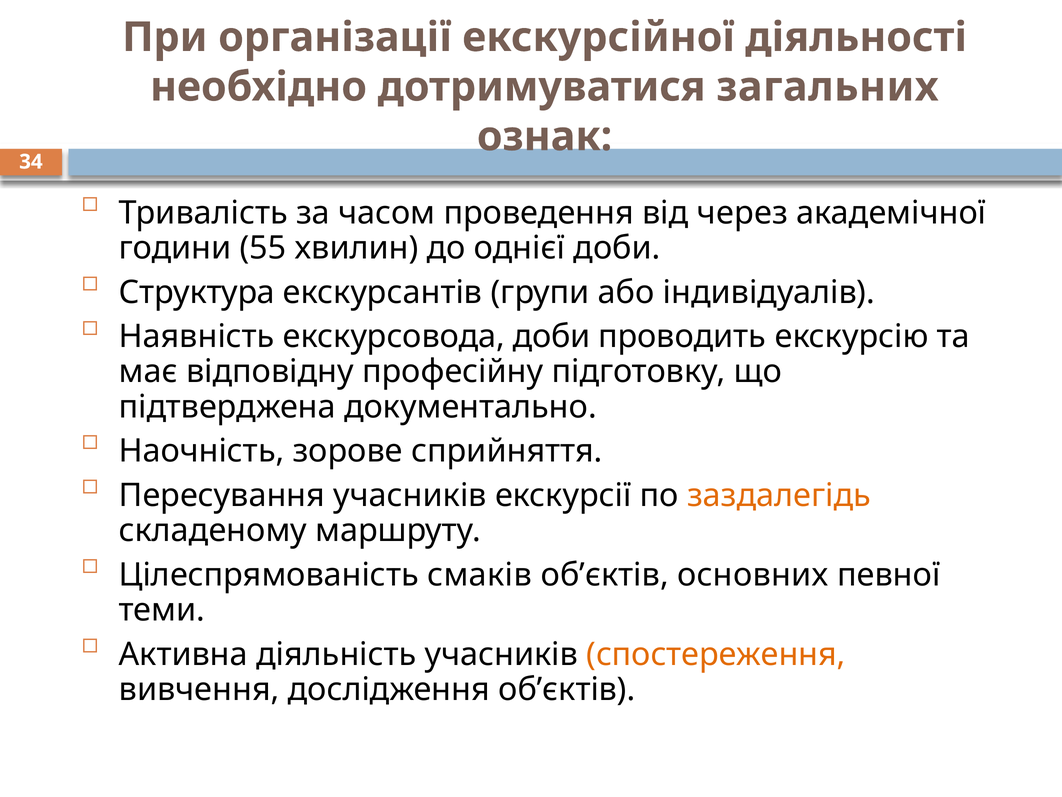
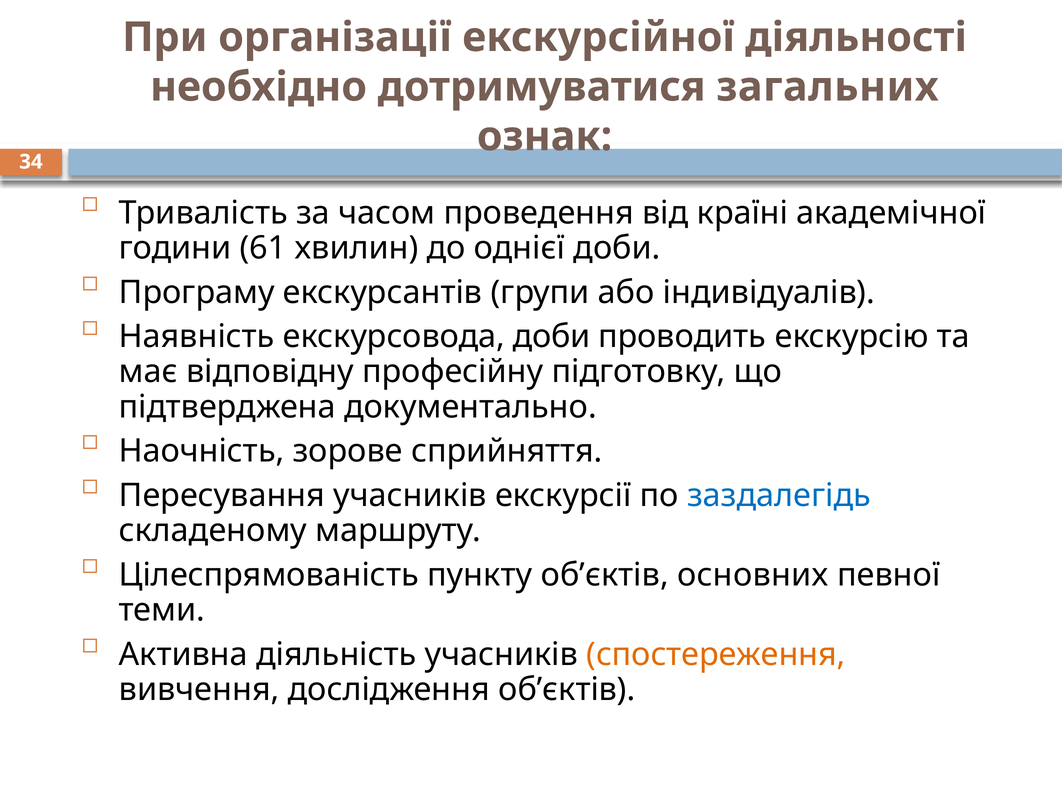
через: через -> країні
55: 55 -> 61
Структура: Структура -> Програму
заздалегідь colour: orange -> blue
смаків: смаків -> пункту
